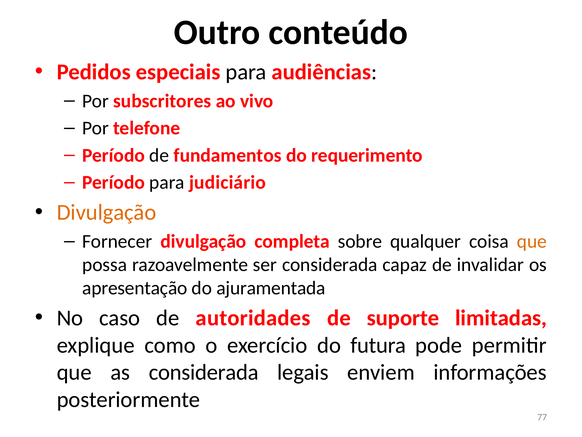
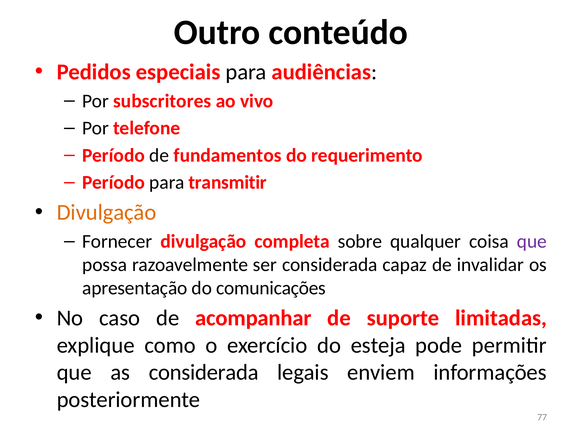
judiciário: judiciário -> transmitir
que at (532, 241) colour: orange -> purple
ajuramentada: ajuramentada -> comunicações
autoridades: autoridades -> acompanhar
futura: futura -> esteja
